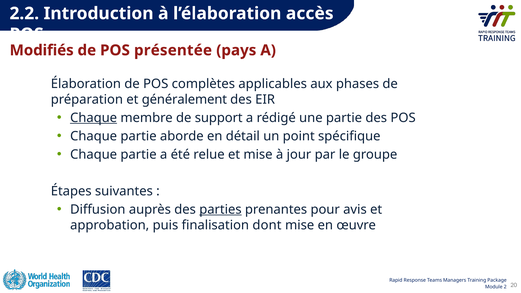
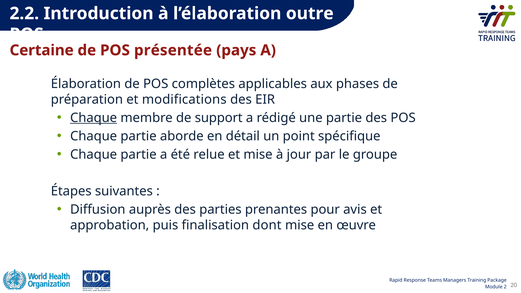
accès: accès -> outre
Modifiés: Modifiés -> Certaine
généralement: généralement -> modifications
parties underline: present -> none
